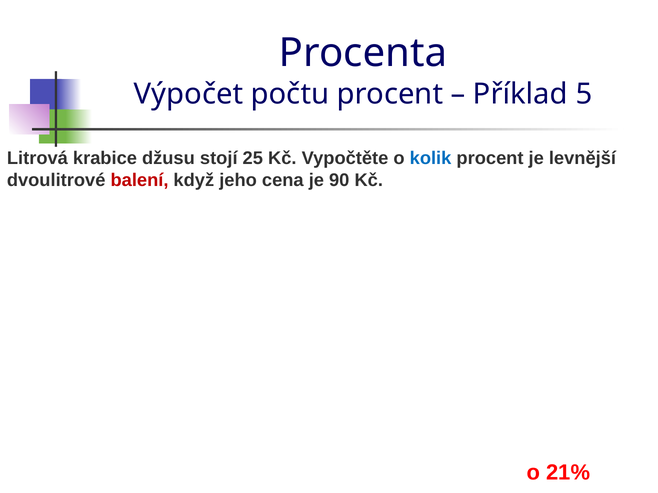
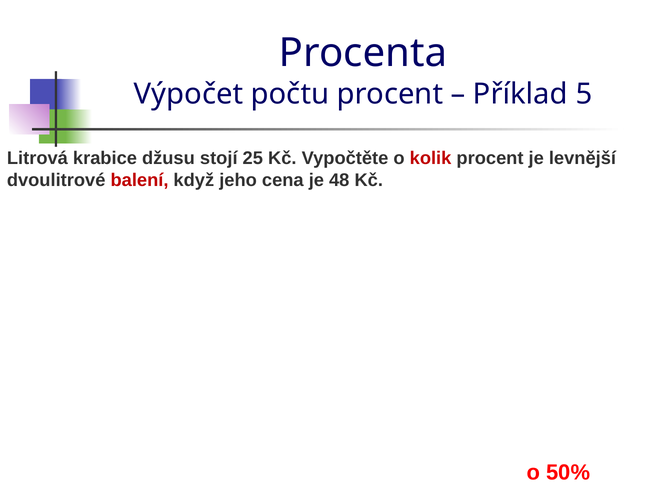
kolik colour: blue -> red
90: 90 -> 48
21%: 21% -> 50%
